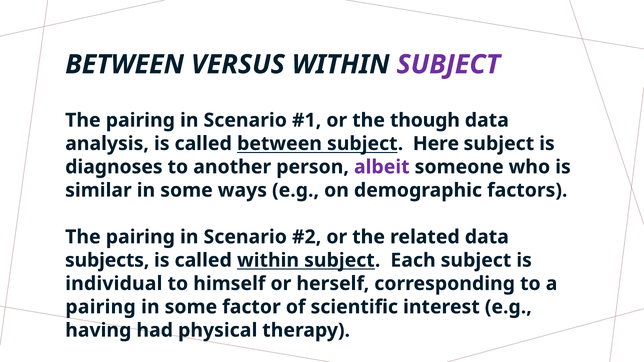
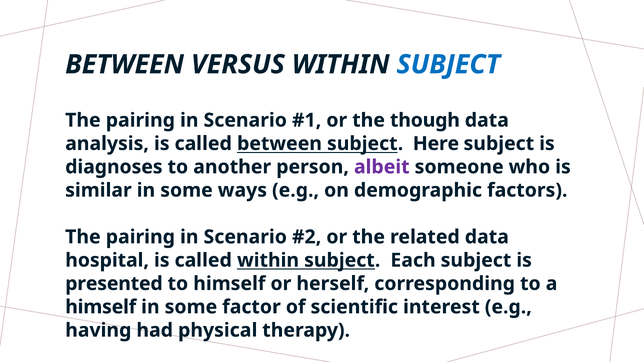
SUBJECT at (448, 64) colour: purple -> blue
subjects: subjects -> hospital
individual: individual -> presented
pairing at (101, 307): pairing -> himself
